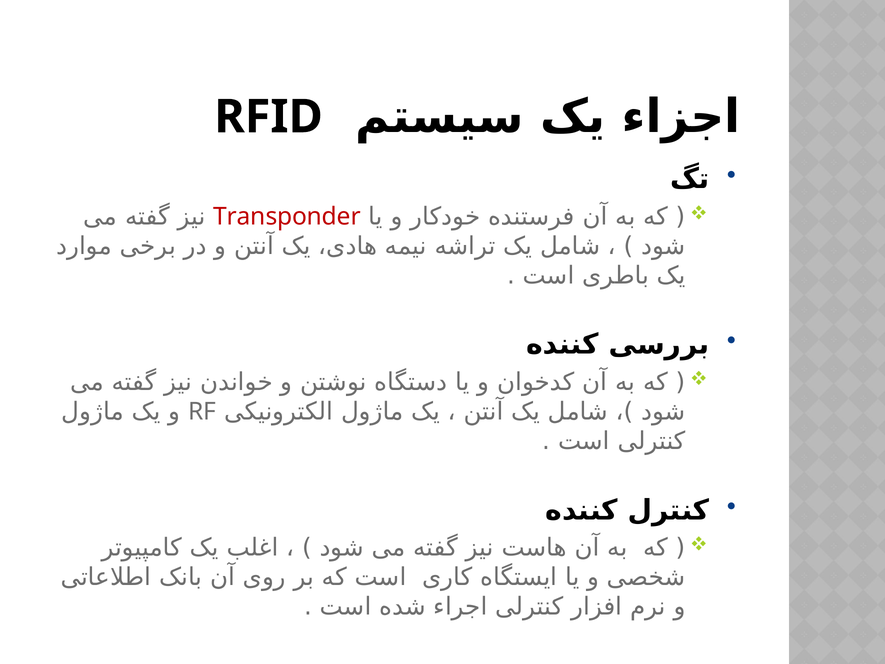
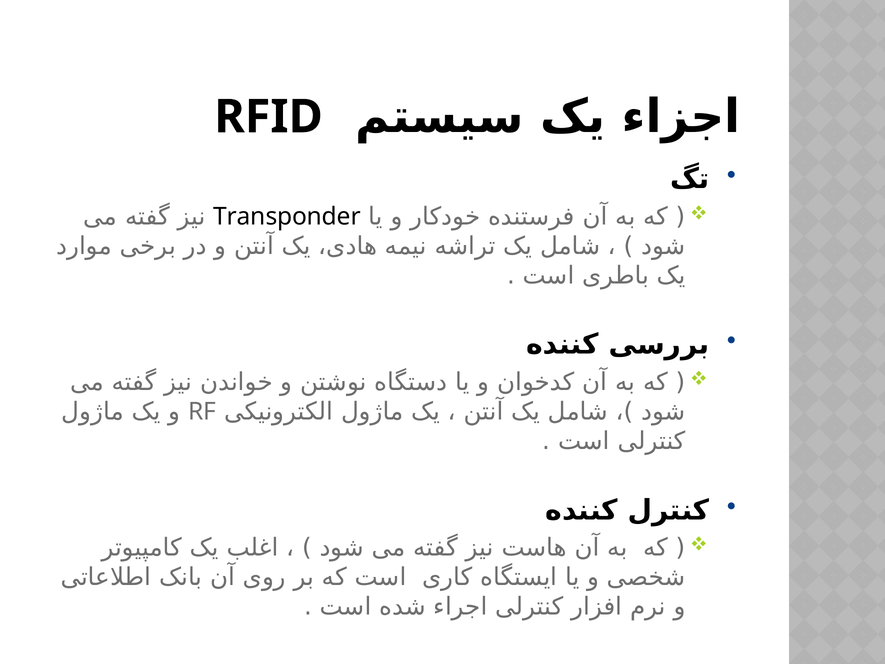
Transponder colour: red -> black
